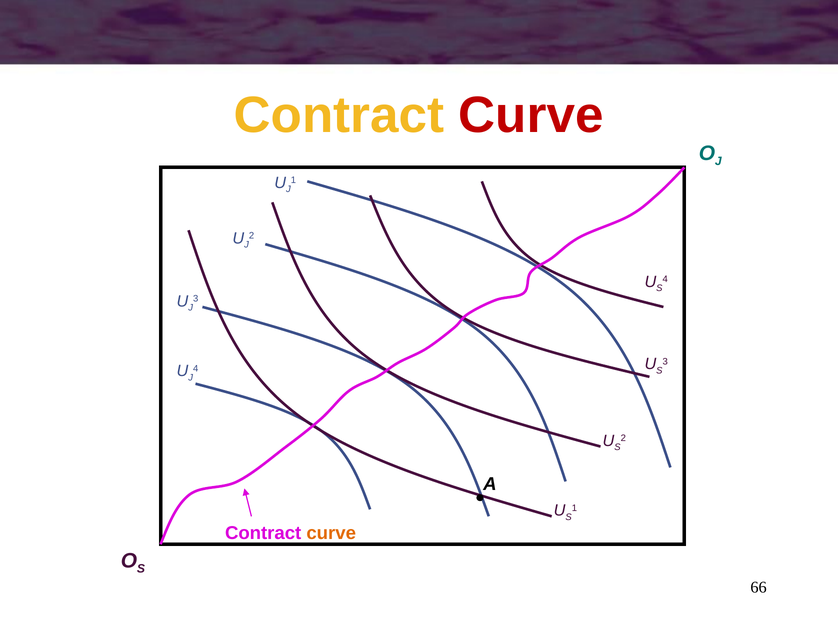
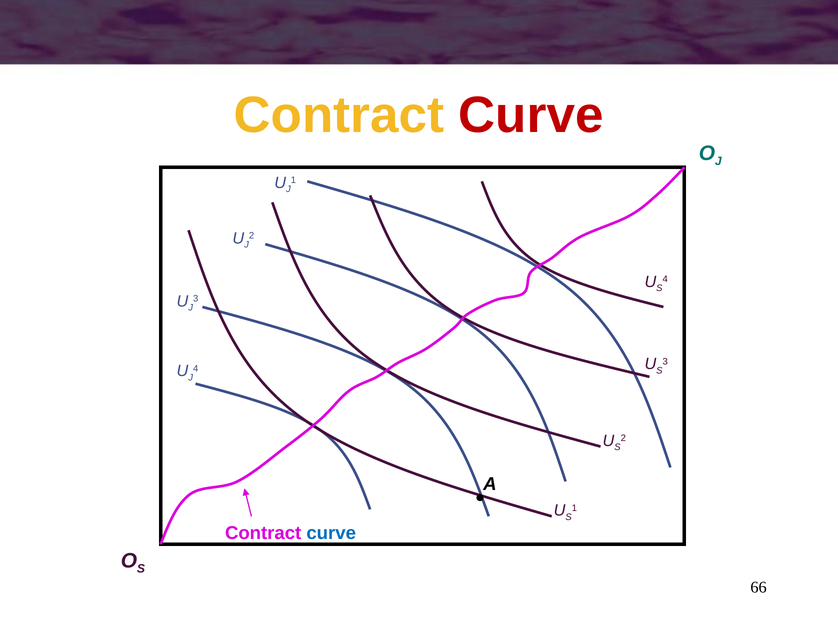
curve at (331, 533) colour: orange -> blue
